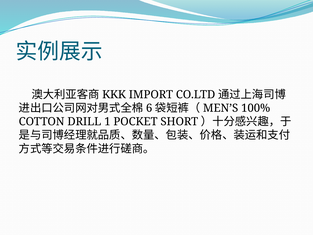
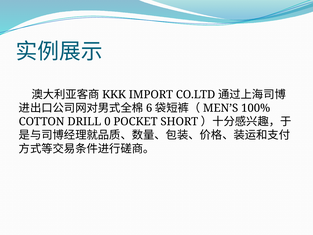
1: 1 -> 0
